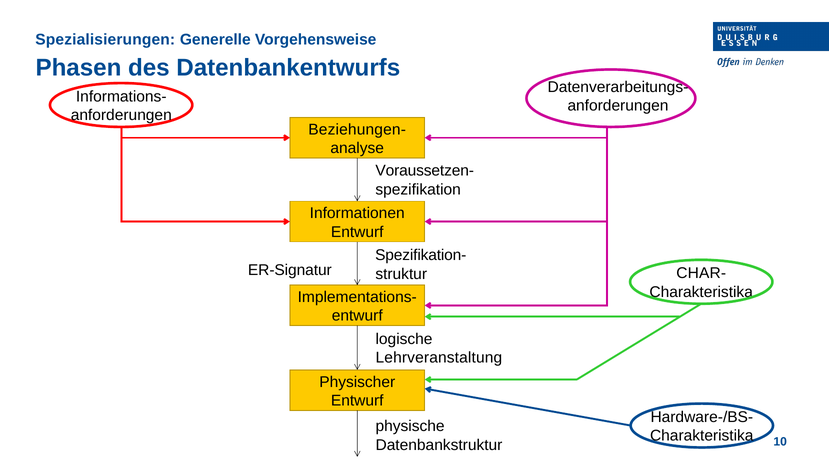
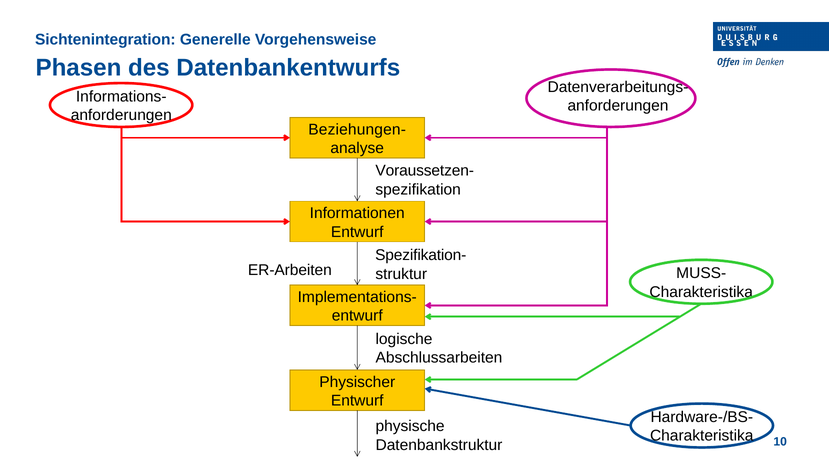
Spezialisierungen: Spezialisierungen -> Sichtenintegration
ER-Signatur: ER-Signatur -> ER-Arbeiten
CHAR-: CHAR- -> MUSS-
Lehrveranstaltung: Lehrveranstaltung -> Abschlussarbeiten
